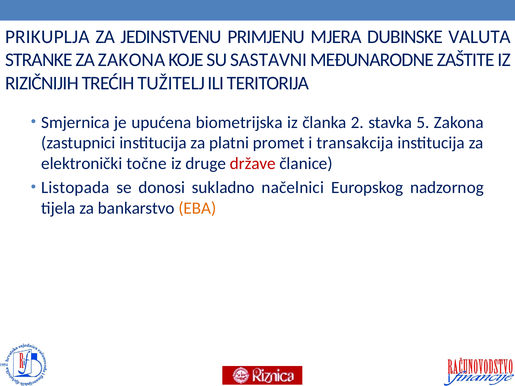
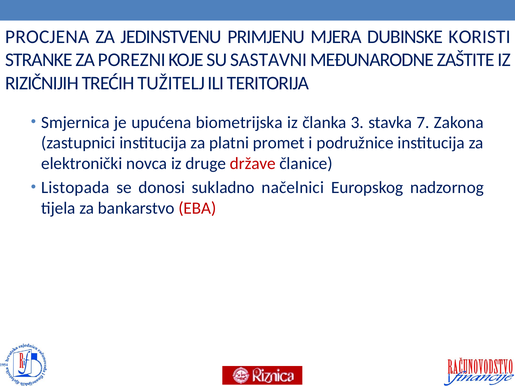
PRIKUPLJA: PRIKUPLJA -> PROCJENA
VALUTA: VALUTA -> KORISTI
ZA ZAKONA: ZAKONA -> POREZNI
2: 2 -> 3
5: 5 -> 7
transakcija: transakcija -> podružnice
točne: točne -> novca
EBA colour: orange -> red
